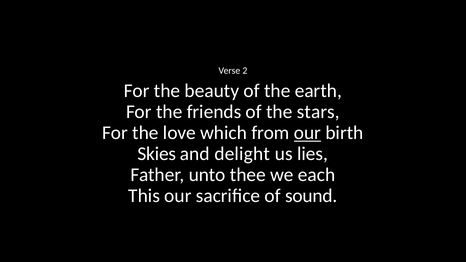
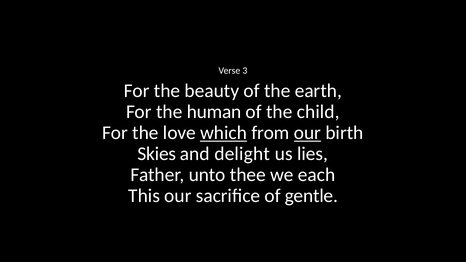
2: 2 -> 3
friends: friends -> human
stars: stars -> child
which underline: none -> present
sound: sound -> gentle
